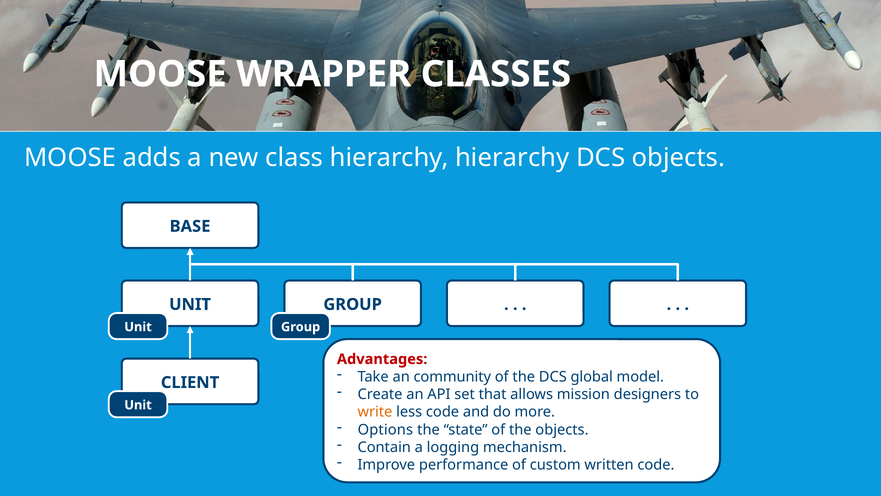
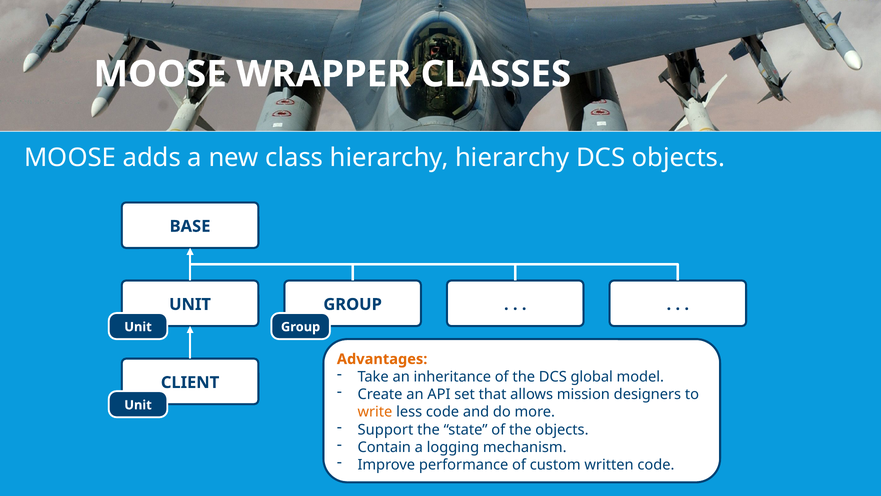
Advantages colour: red -> orange
community: community -> inheritance
Options: Options -> Support
